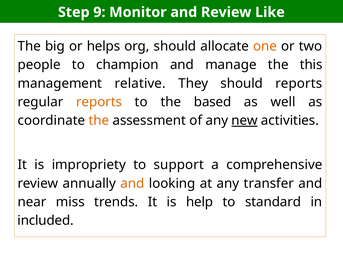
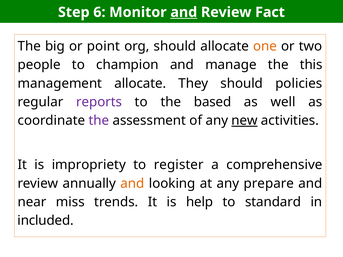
9: 9 -> 6
and at (184, 12) underline: none -> present
Like: Like -> Fact
helps: helps -> point
management relative: relative -> allocate
should reports: reports -> policies
reports at (99, 102) colour: orange -> purple
the at (99, 121) colour: orange -> purple
support: support -> register
transfer: transfer -> prepare
